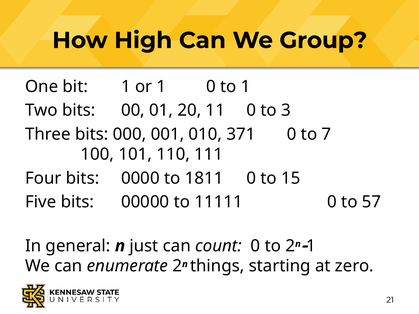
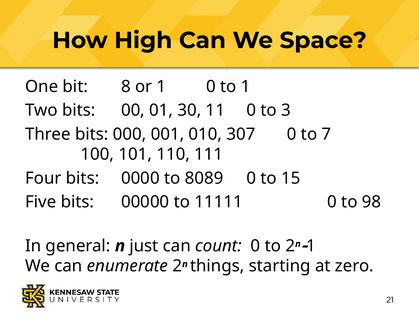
Group: Group -> Space
bit 1: 1 -> 8
20: 20 -> 30
371: 371 -> 307
1811: 1811 -> 8089
57: 57 -> 98
